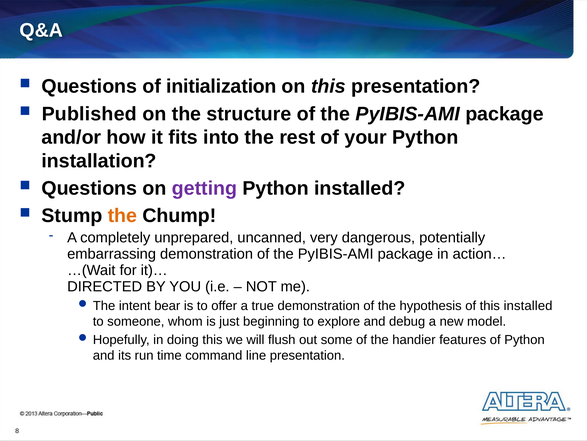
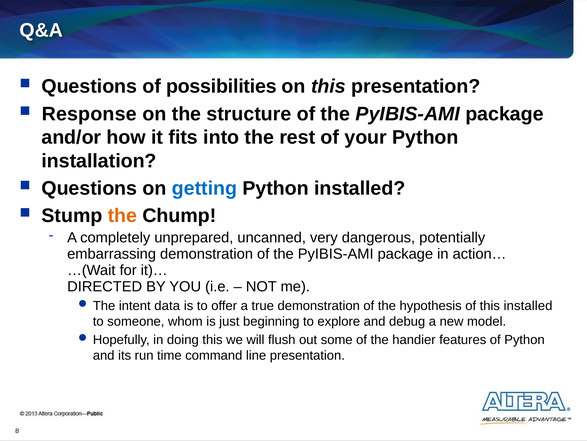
initialization: initialization -> possibilities
Published: Published -> Response
getting colour: purple -> blue
bear: bear -> data
